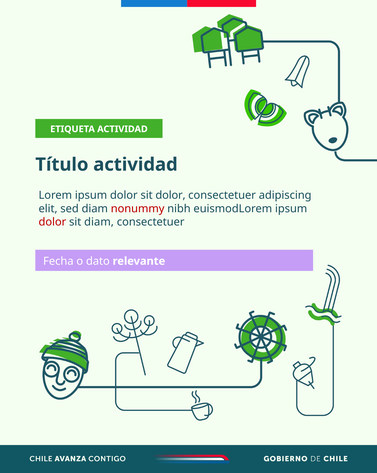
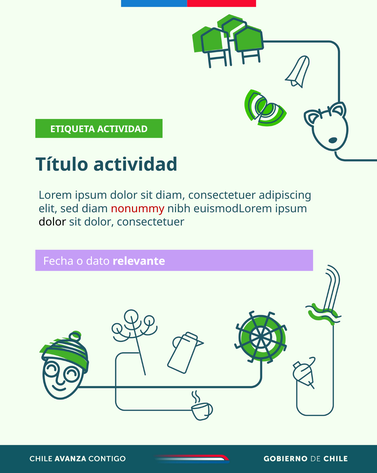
sit dolor: dolor -> diam
dolor at (52, 222) colour: red -> black
sit diam: diam -> dolor
